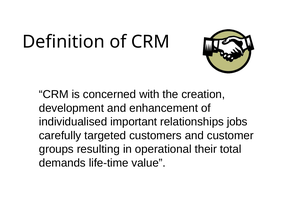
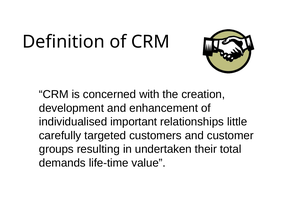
jobs: jobs -> little
operational: operational -> undertaken
